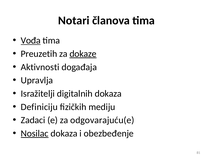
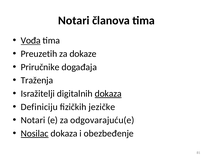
dokaze underline: present -> none
Aktivnosti: Aktivnosti -> Priručnike
Upravlja: Upravlja -> Traženja
dokaza at (108, 93) underline: none -> present
mediju: mediju -> jezičke
Zadaci at (33, 120): Zadaci -> Notari
